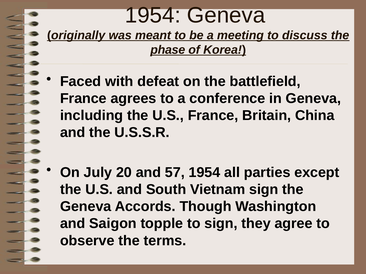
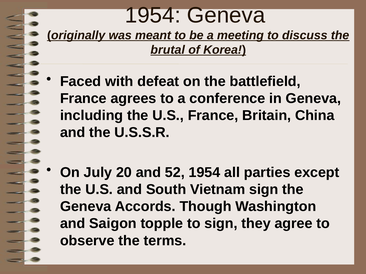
phase: phase -> brutal
57: 57 -> 52
